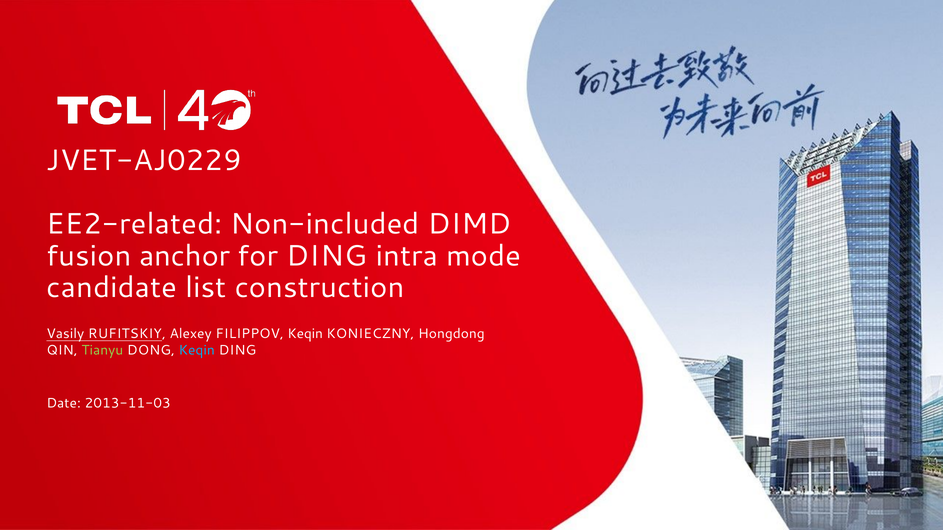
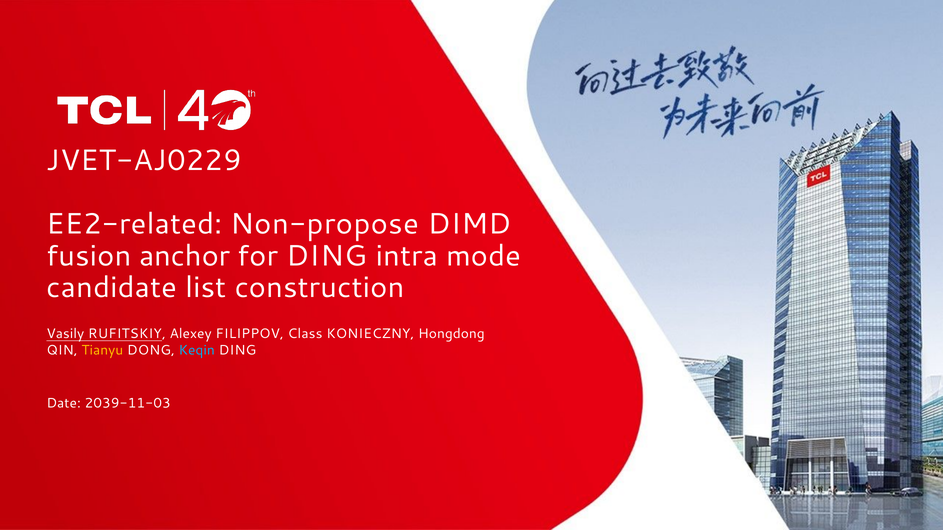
Non-included: Non-included -> Non-propose
FILIPPOV Keqin: Keqin -> Class
Tianyu colour: light green -> yellow
2013-11-03: 2013-11-03 -> 2039-11-03
